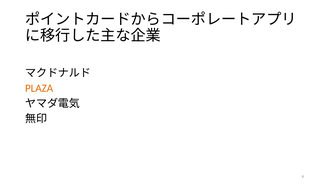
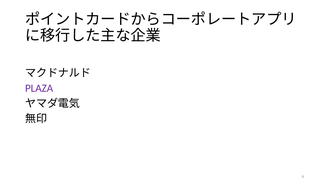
PLAZA colour: orange -> purple
